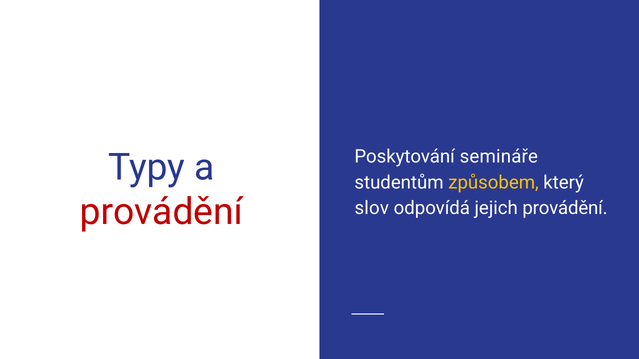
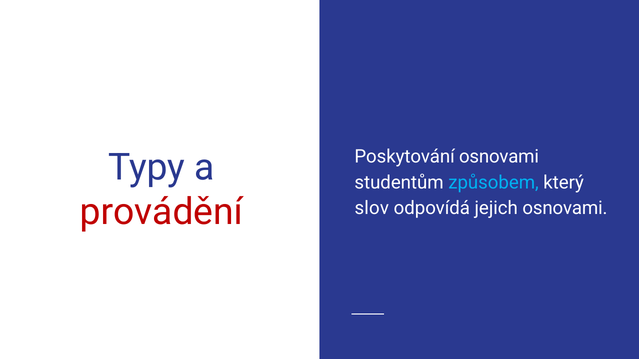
Poskytování semináře: semináře -> osnovami
způsobem colour: yellow -> light blue
jejich provádění: provádění -> osnovami
